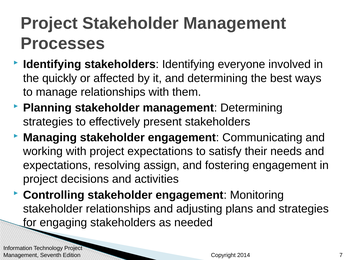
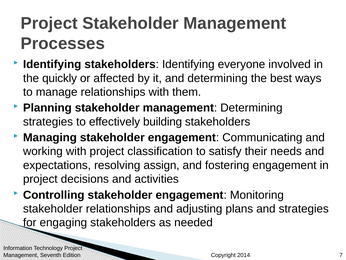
present: present -> building
project expectations: expectations -> classification
